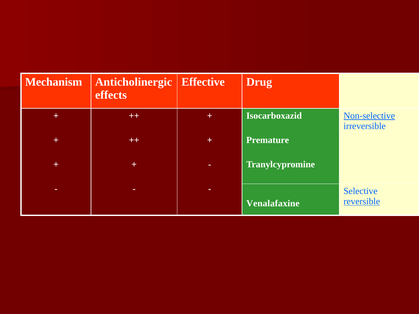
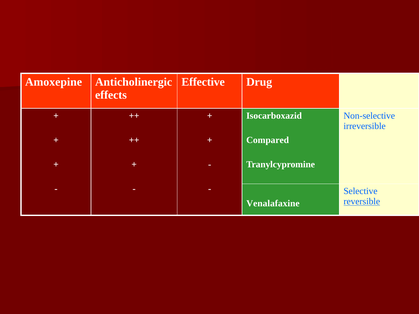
Mechanism: Mechanism -> Amoxepine
Non-selective underline: present -> none
Premature: Premature -> Compared
